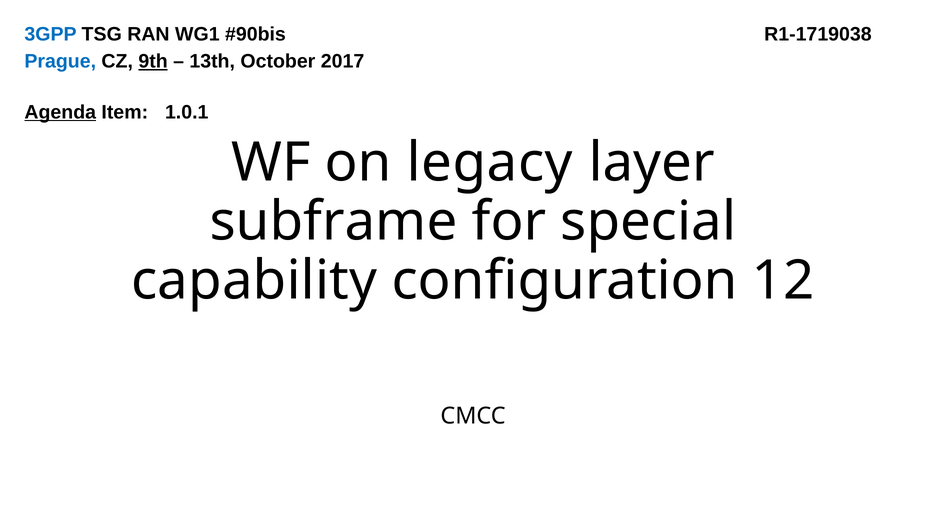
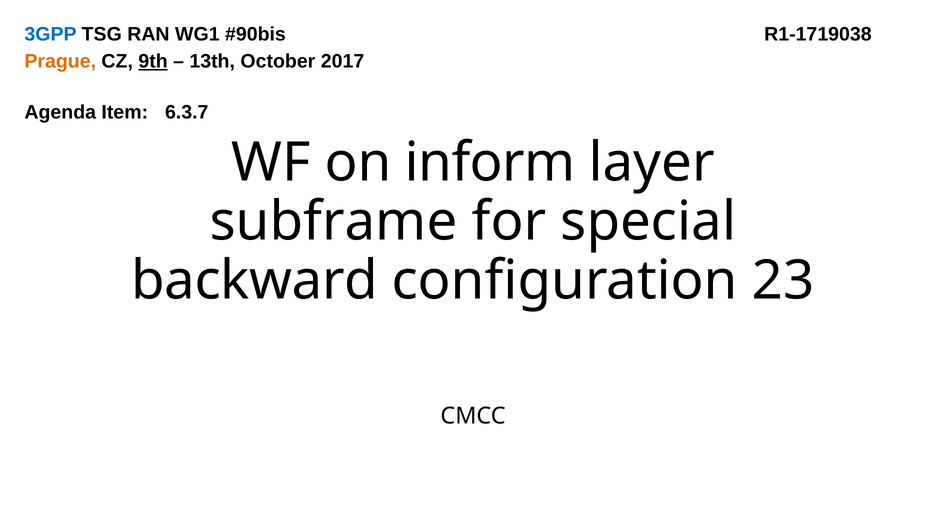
Prague colour: blue -> orange
Agenda underline: present -> none
1.0.1: 1.0.1 -> 6.3.7
legacy: legacy -> inform
capability: capability -> backward
12: 12 -> 23
